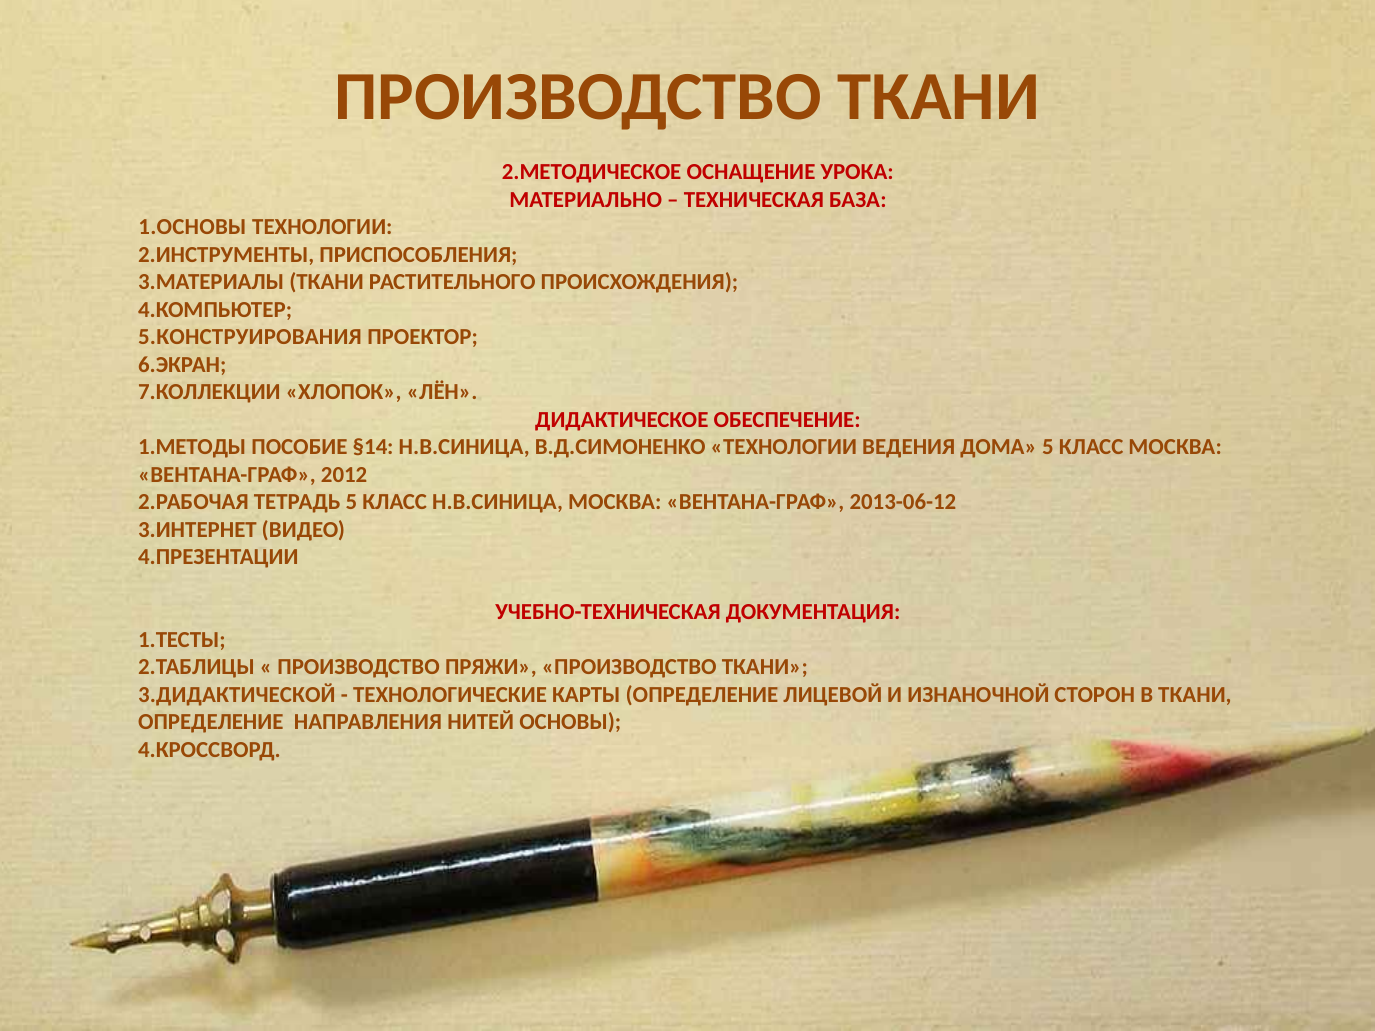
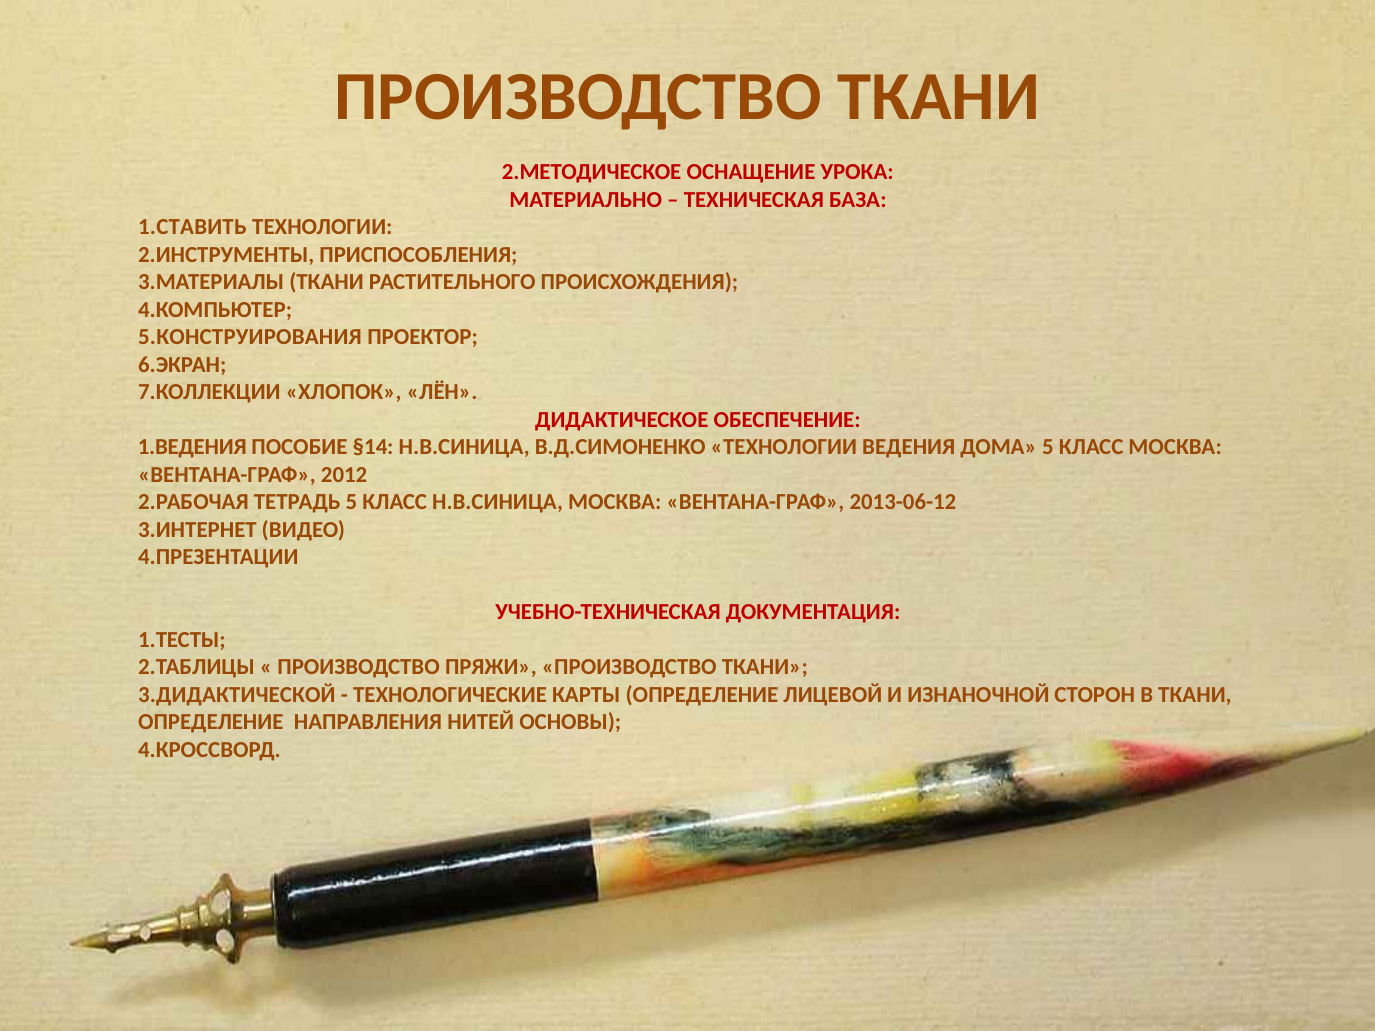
1.ОСНОВЫ: 1.ОСНОВЫ -> 1.СТАВИТЬ
1.МЕТОДЫ: 1.МЕТОДЫ -> 1.ВЕДЕНИЯ
